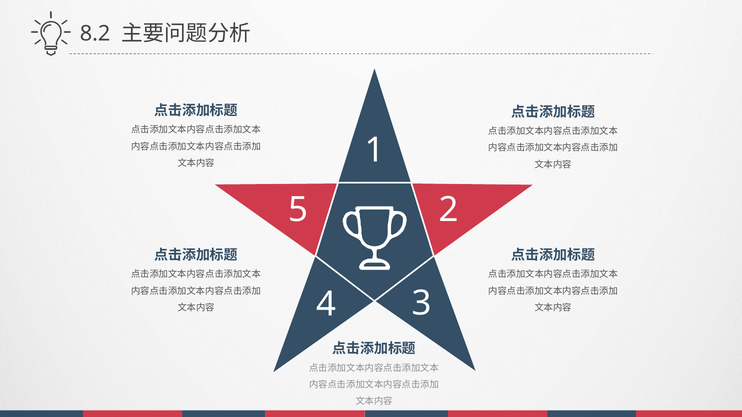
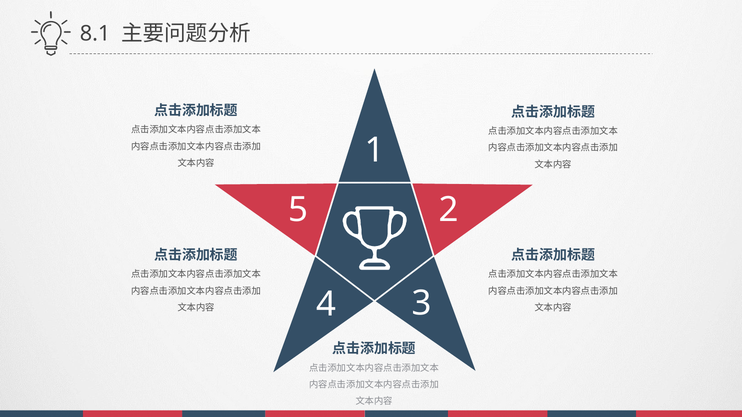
8.2: 8.2 -> 8.1
